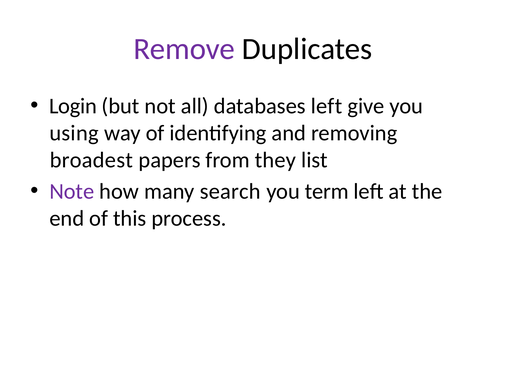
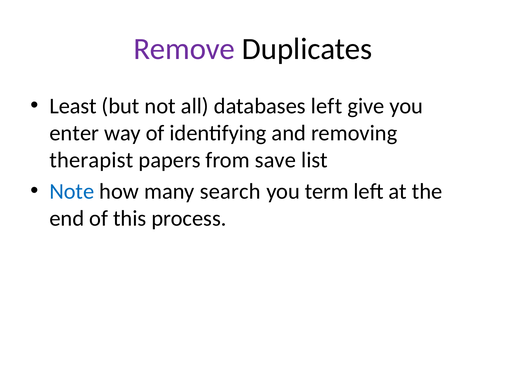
Login: Login -> Least
using: using -> enter
broadest: broadest -> therapist
they: they -> save
Note colour: purple -> blue
